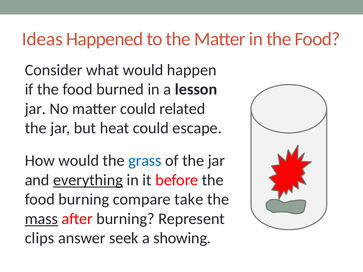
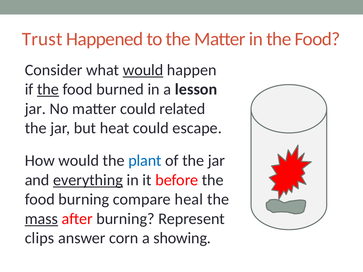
Ideas: Ideas -> Trust
would at (143, 70) underline: none -> present
the at (48, 89) underline: none -> present
grass: grass -> plant
take: take -> heal
seek: seek -> corn
